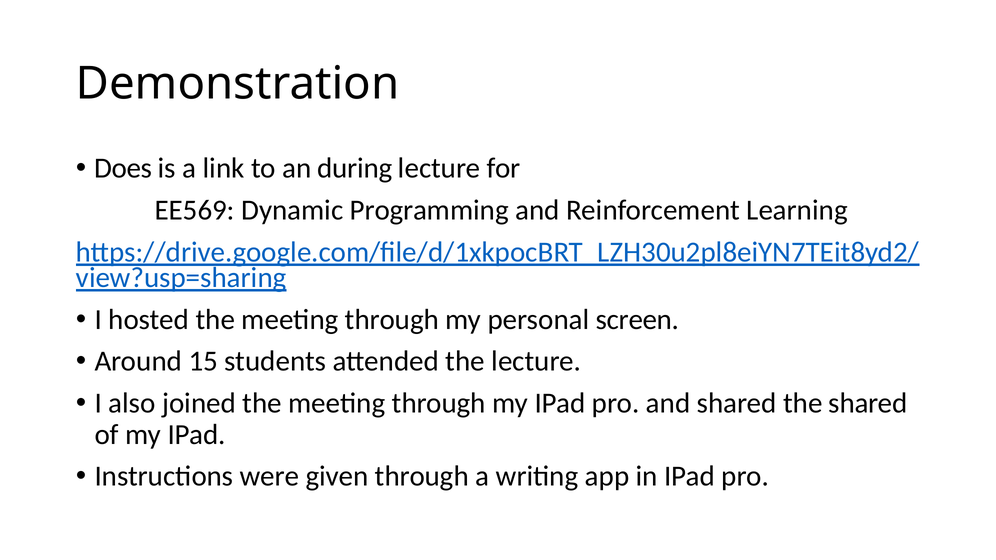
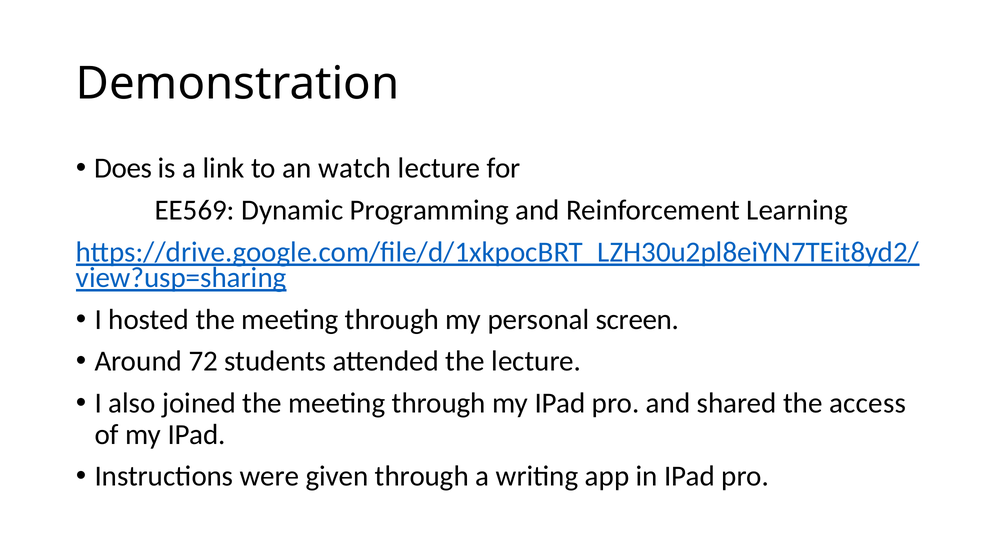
during: during -> watch
15: 15 -> 72
the shared: shared -> access
